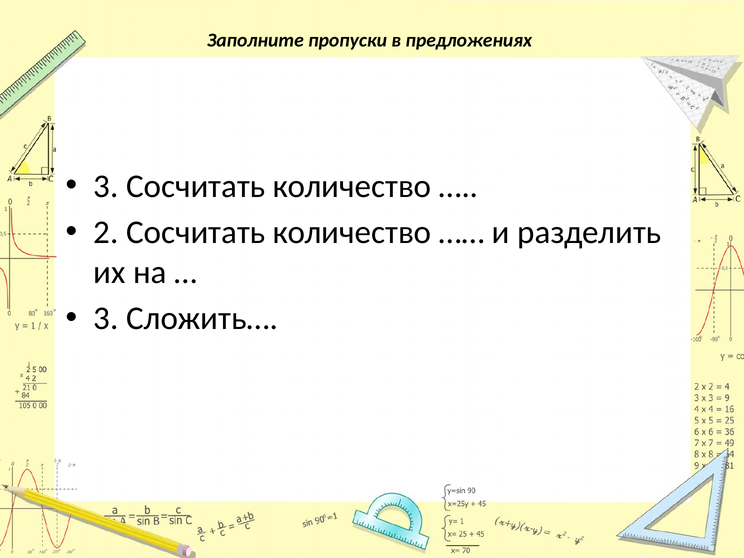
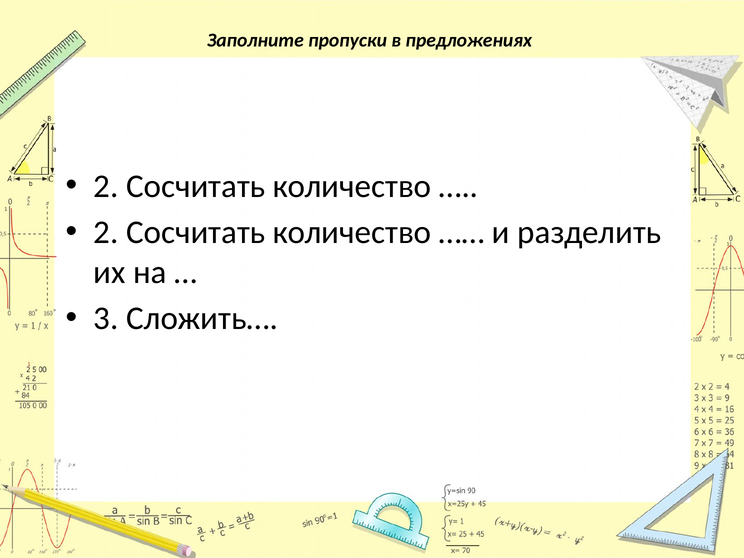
3 at (106, 186): 3 -> 2
